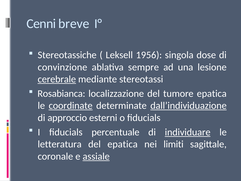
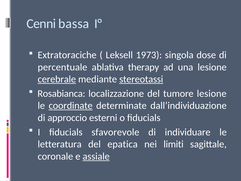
breve: breve -> bassa
Stereotassiche: Stereotassiche -> Extratoraciche
1956: 1956 -> 1973
convinzione: convinzione -> percentuale
sempre: sempre -> therapy
stereotassi underline: none -> present
tumore epatica: epatica -> lesione
dall’individuazione underline: present -> none
percentuale: percentuale -> sfavorevole
individuare underline: present -> none
